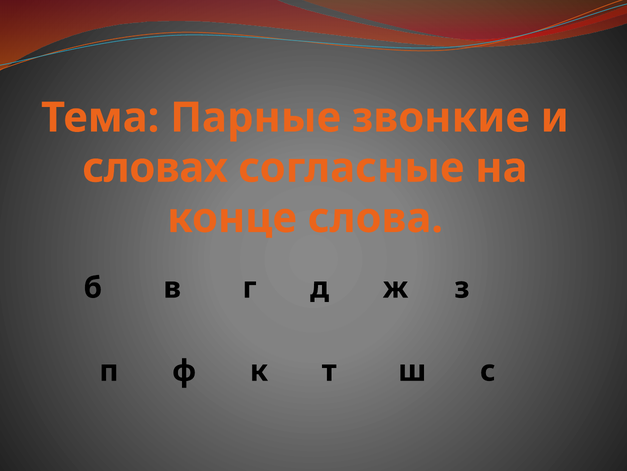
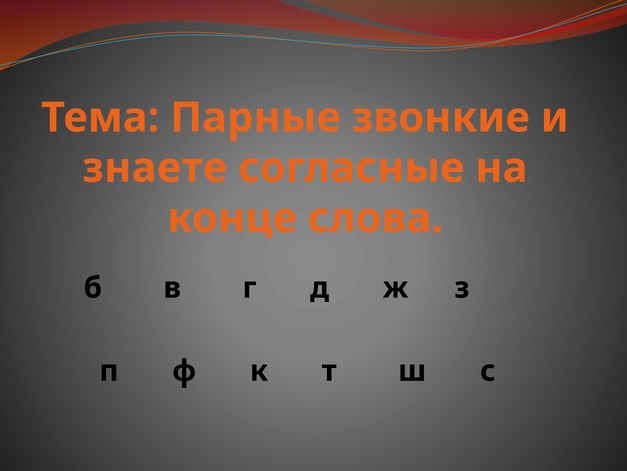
словах: словах -> знаете
